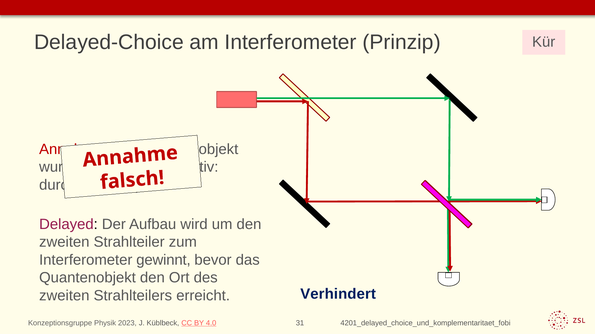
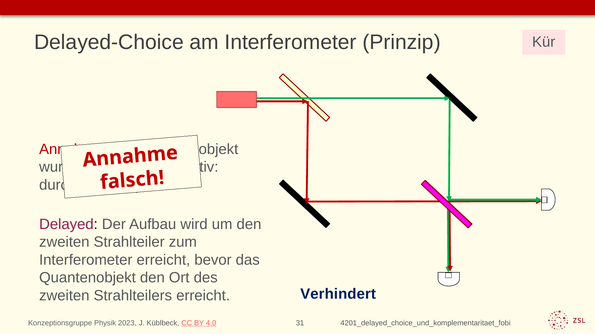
Interferometer gewinnt: gewinnt -> erreicht
